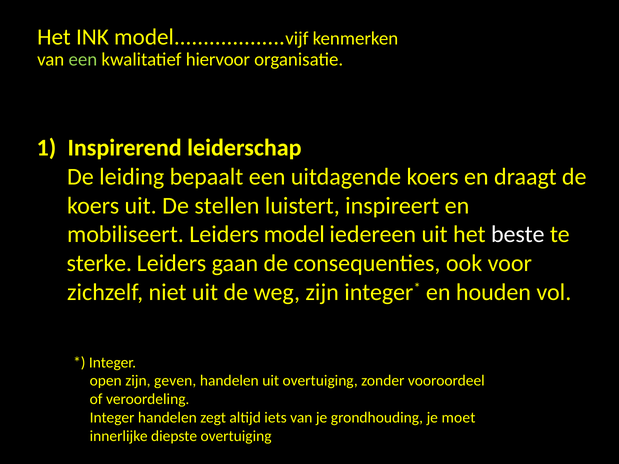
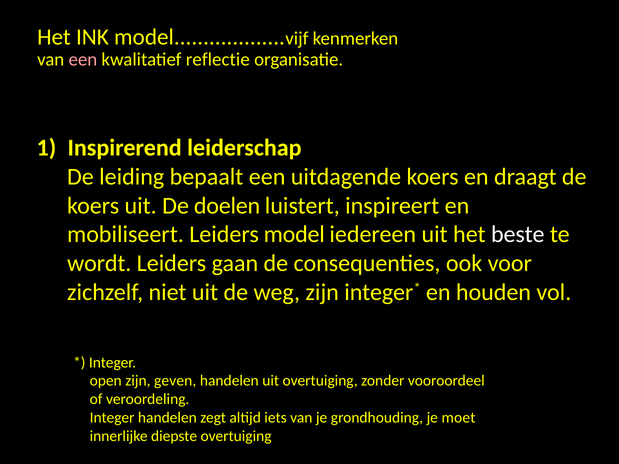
een at (83, 59) colour: light green -> pink
hiervoor: hiervoor -> reflectie
stellen: stellen -> doelen
sterke: sterke -> wordt
